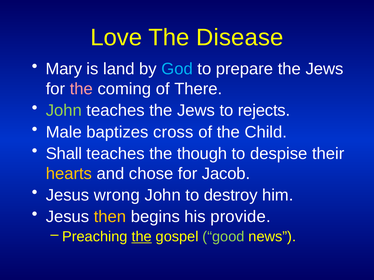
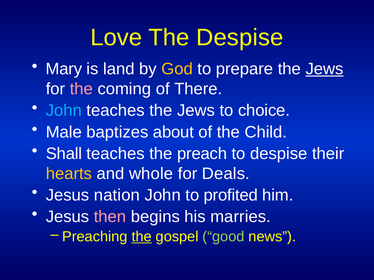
The Disease: Disease -> Despise
God colour: light blue -> yellow
Jews at (324, 69) underline: none -> present
John at (64, 111) colour: light green -> light blue
rejects: rejects -> choice
cross: cross -> about
though: though -> preach
chose: chose -> whole
Jacob: Jacob -> Deals
wrong: wrong -> nation
destroy: destroy -> profited
then colour: yellow -> pink
provide: provide -> marries
